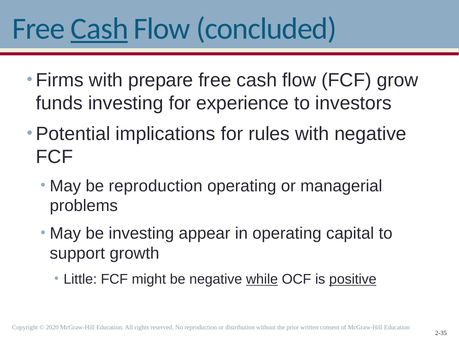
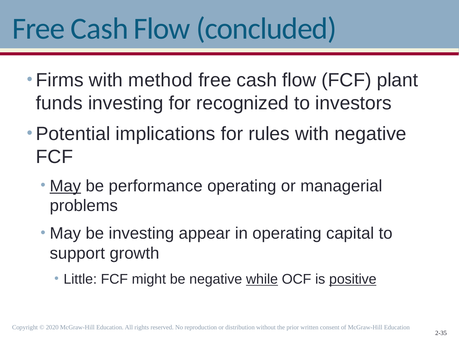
Cash at (99, 29) underline: present -> none
prepare: prepare -> method
grow: grow -> plant
experience: experience -> recognized
May at (65, 186) underline: none -> present
be reproduction: reproduction -> performance
